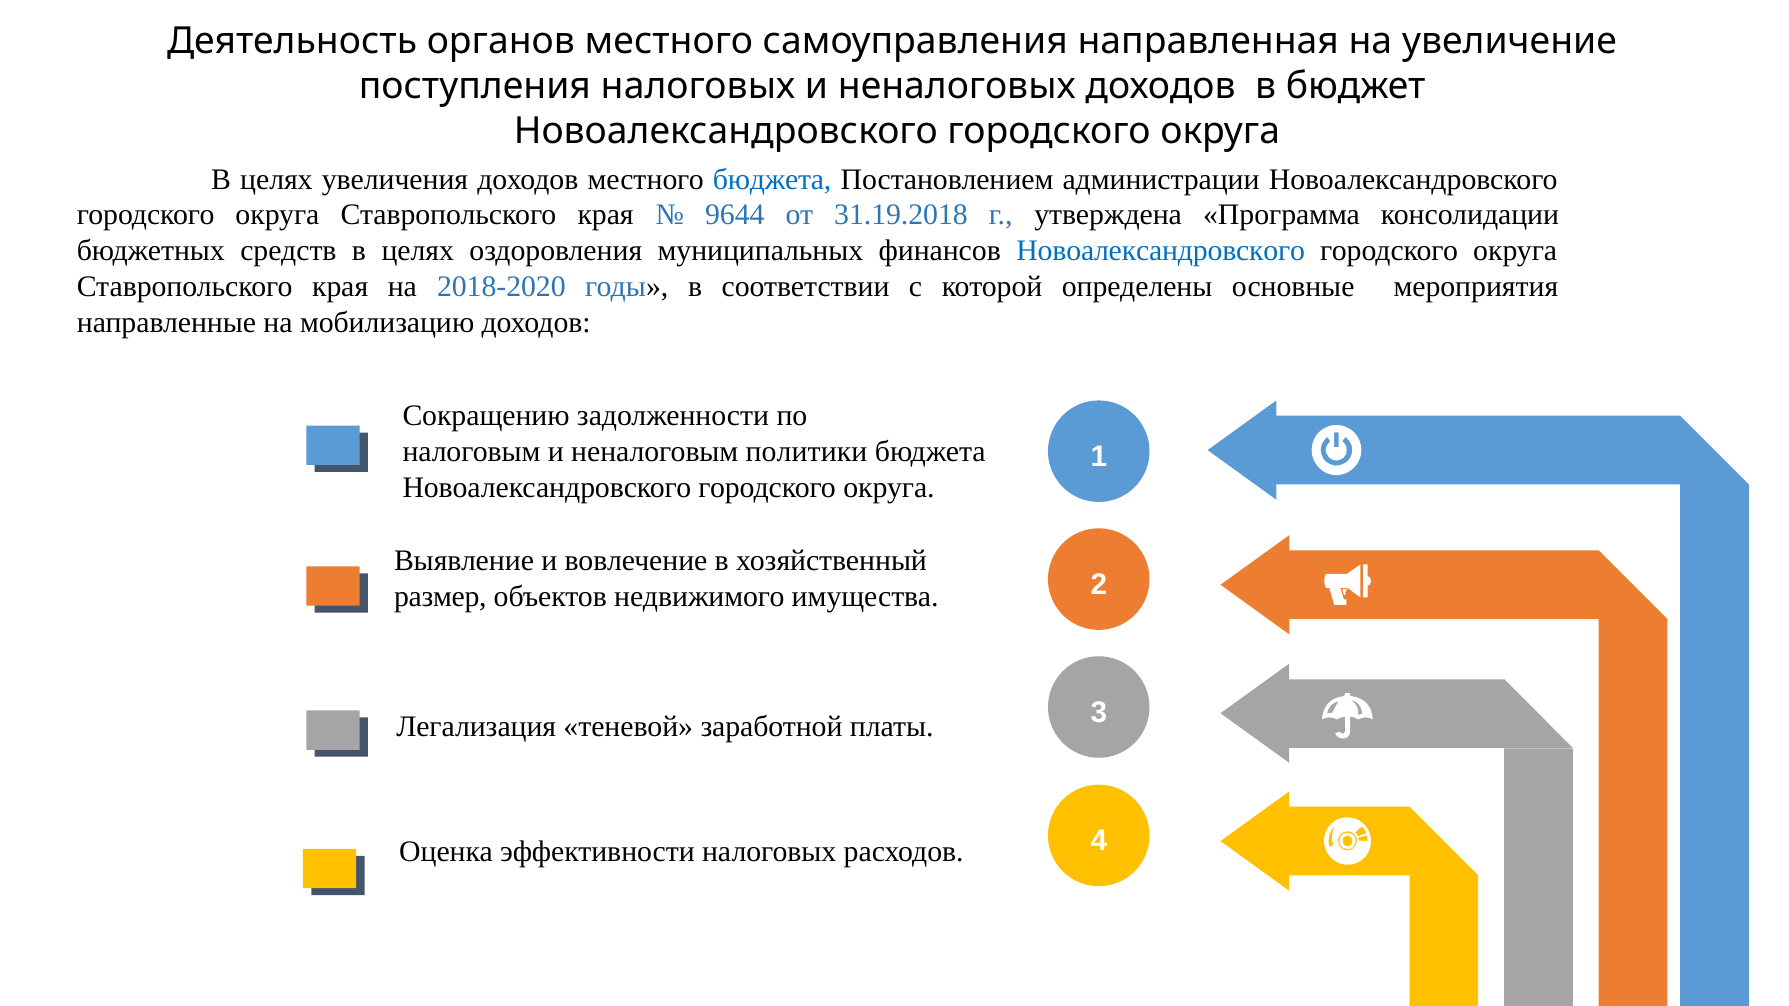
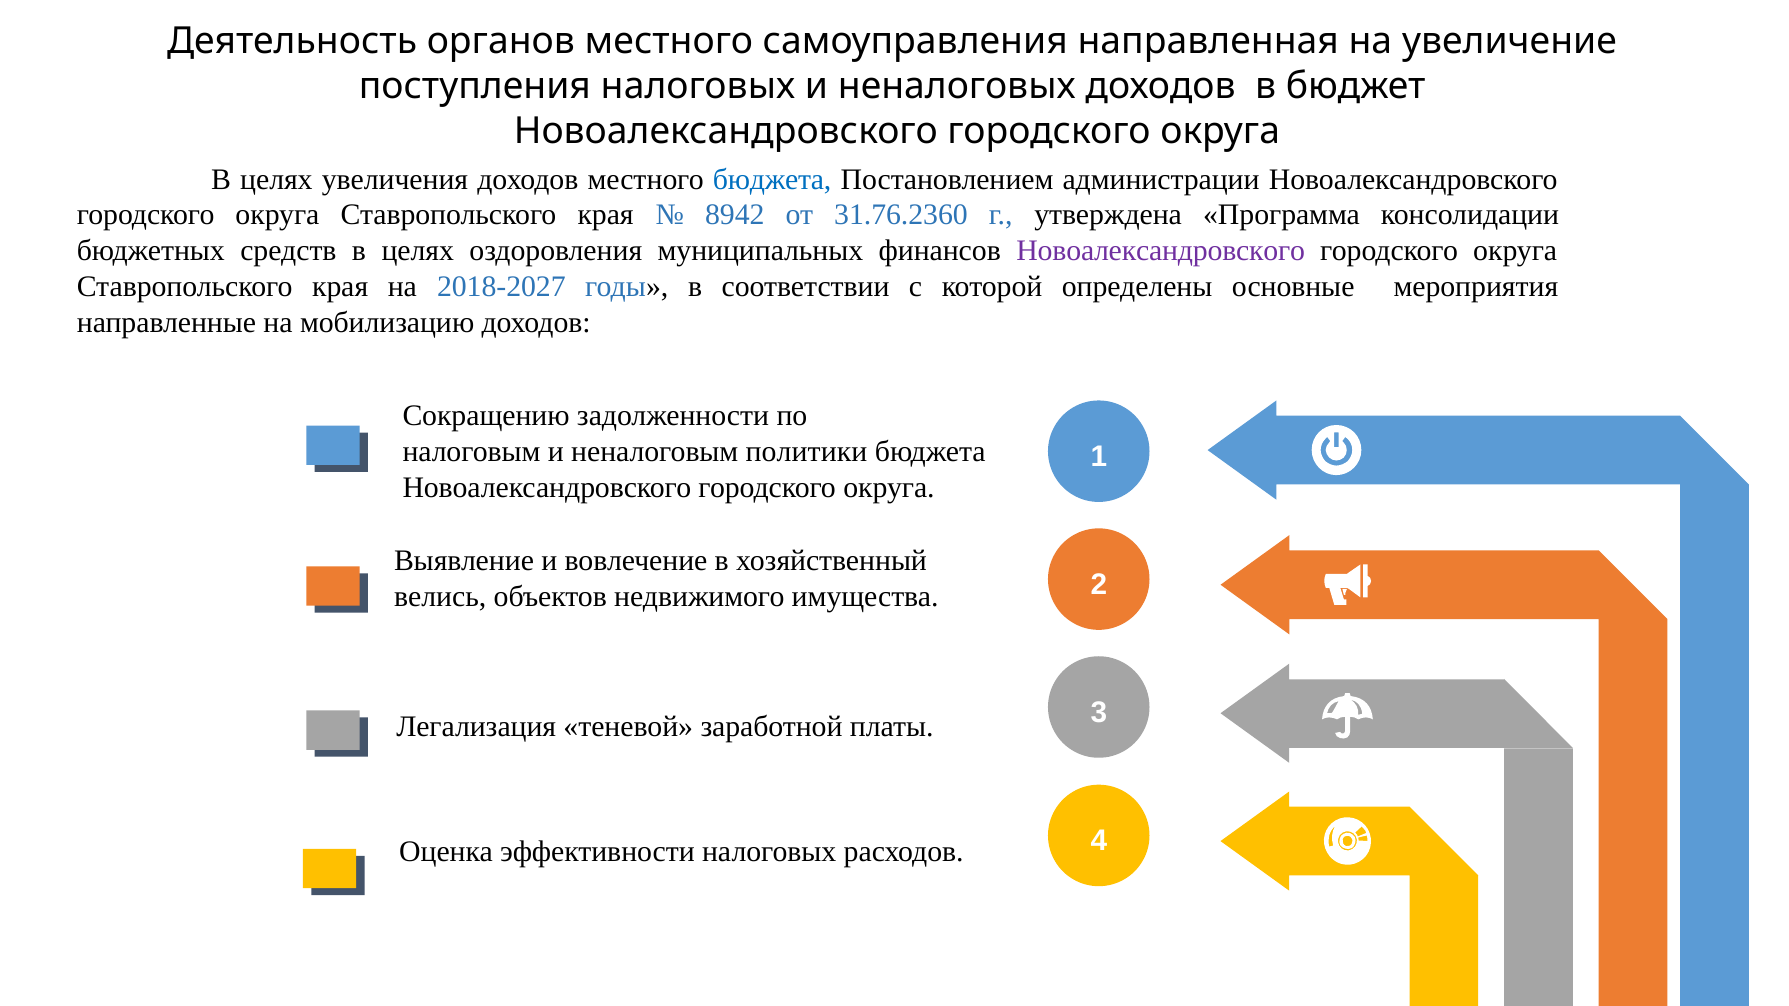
9644: 9644 -> 8942
31.19.2018: 31.19.2018 -> 31.76.2360
Новоалександровского at (1161, 251) colour: blue -> purple
2018-2020: 2018-2020 -> 2018-2027
размер: размер -> велись
